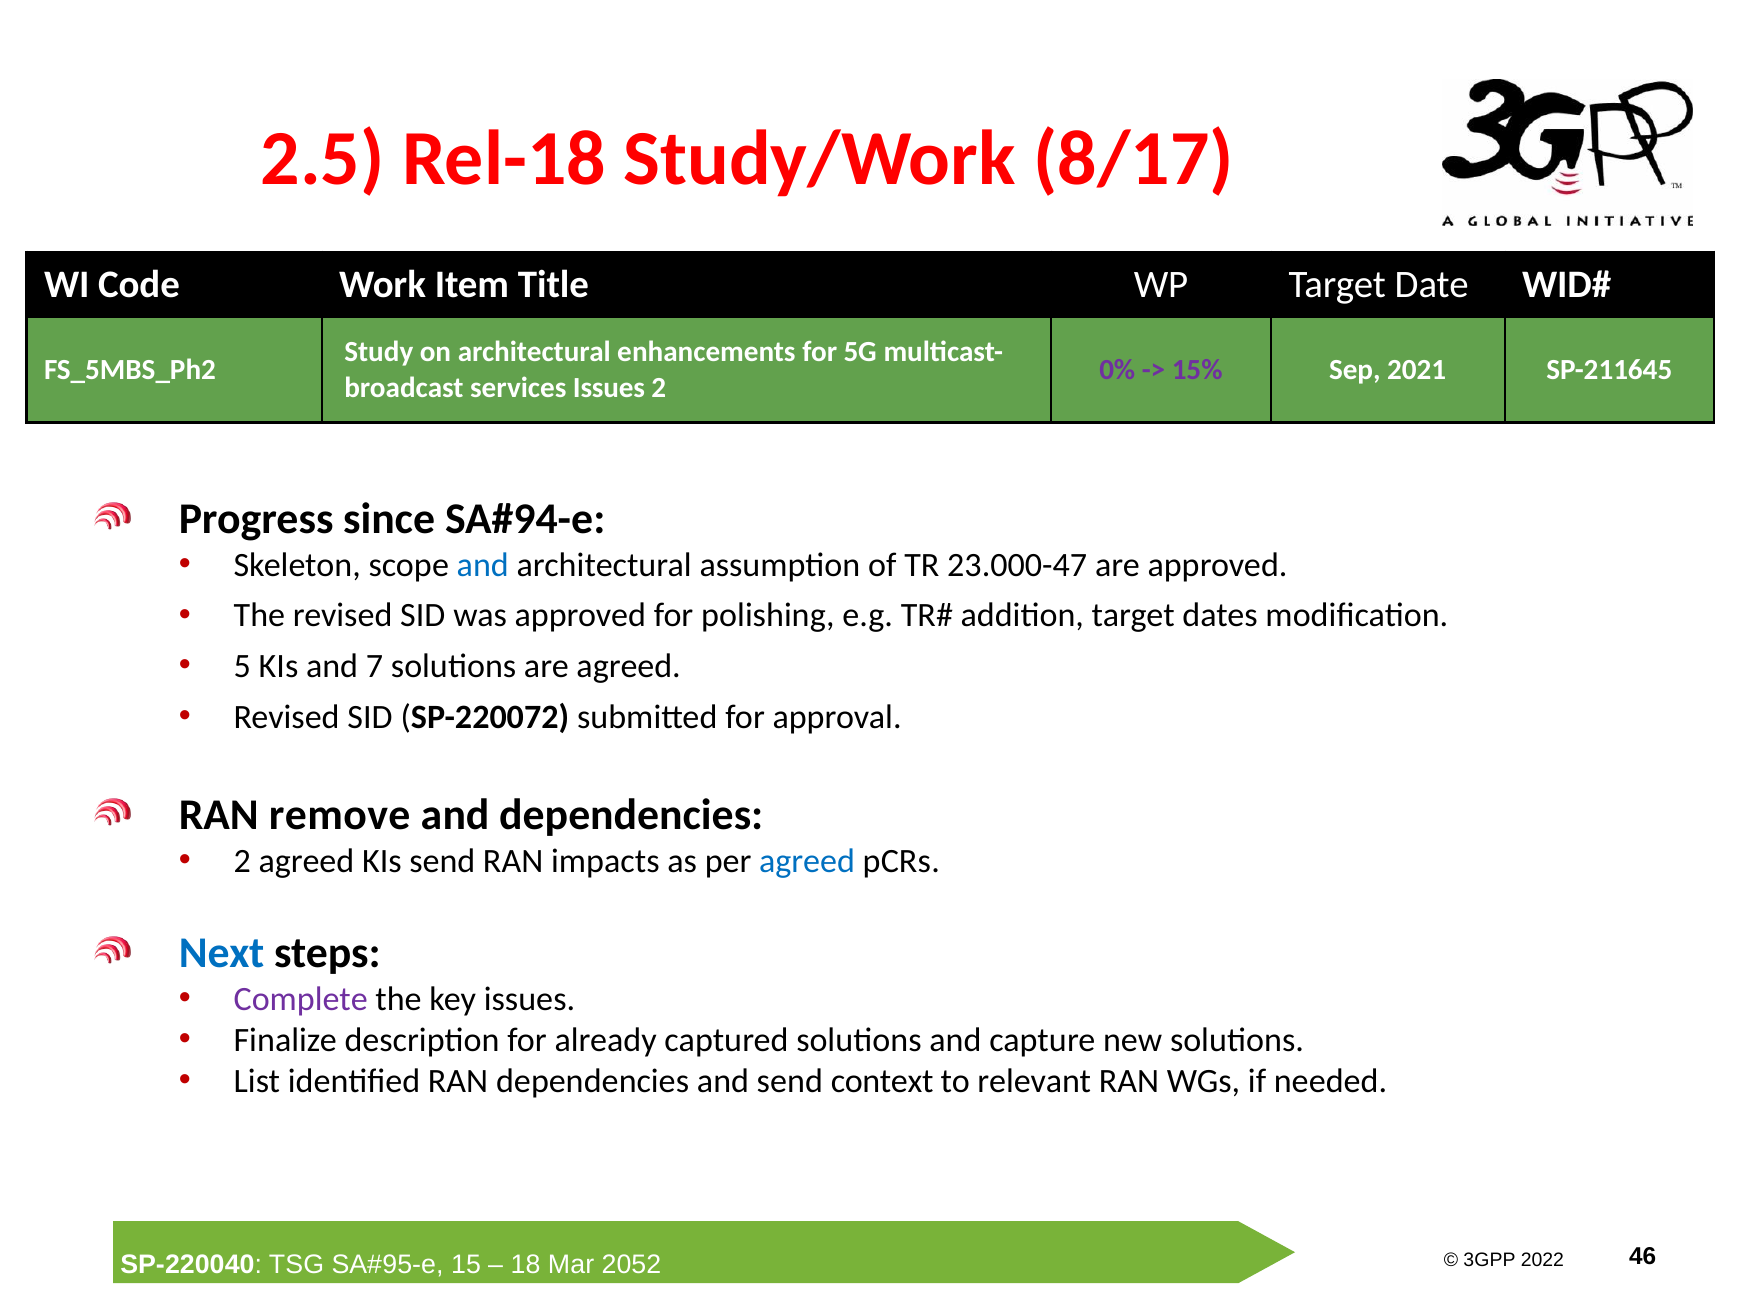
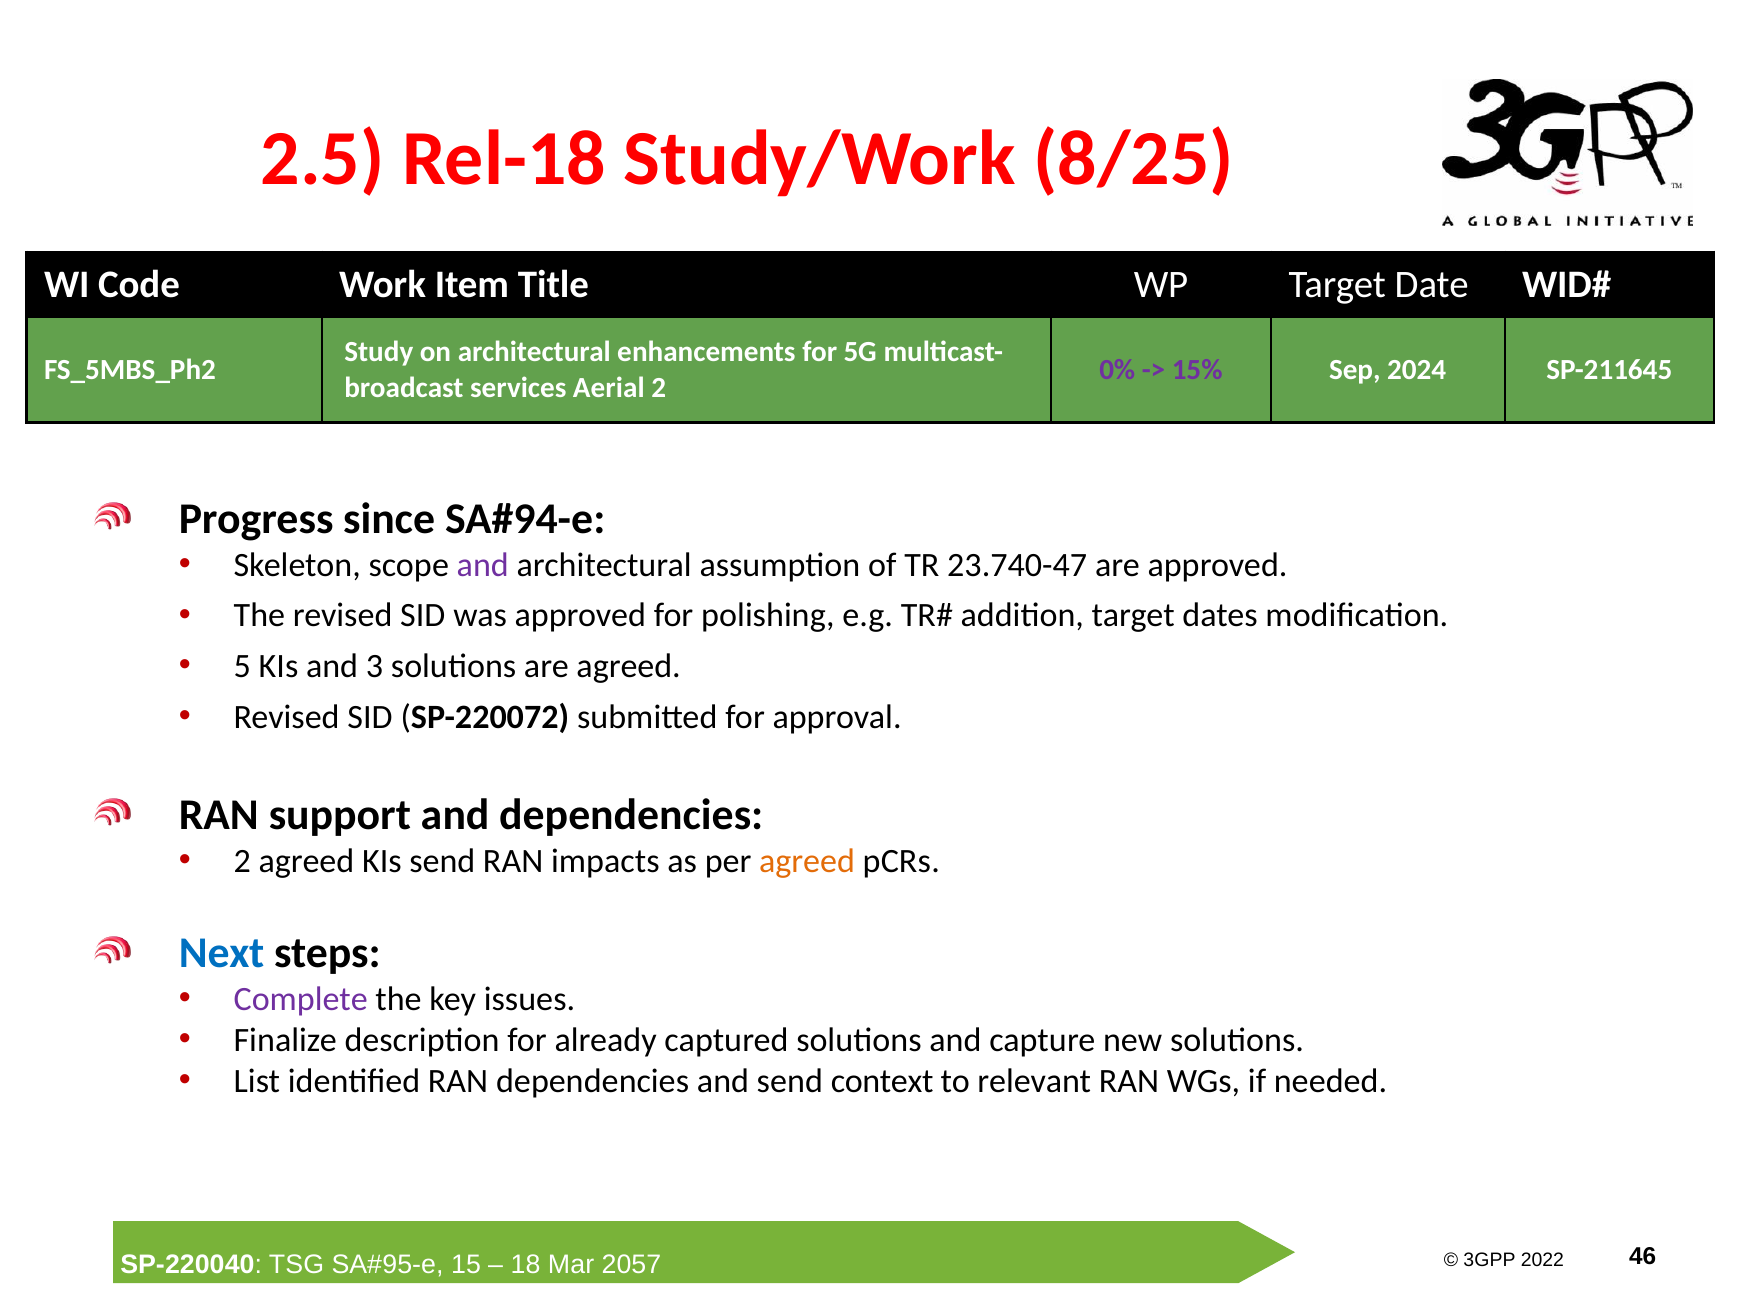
8/17: 8/17 -> 8/25
2021: 2021 -> 2024
services Issues: Issues -> Aerial
and at (483, 565) colour: blue -> purple
23.000-47: 23.000-47 -> 23.740-47
7: 7 -> 3
remove: remove -> support
agreed at (807, 861) colour: blue -> orange
2052: 2052 -> 2057
